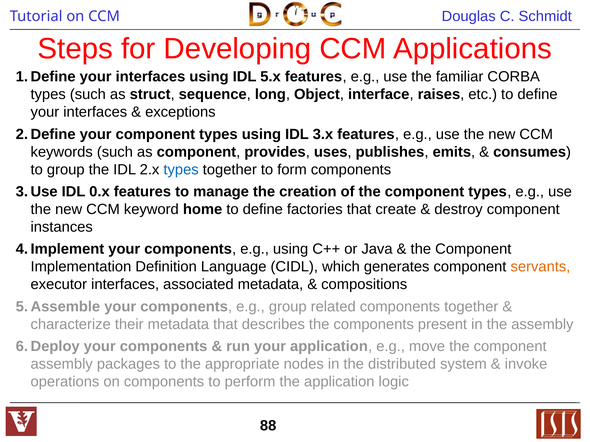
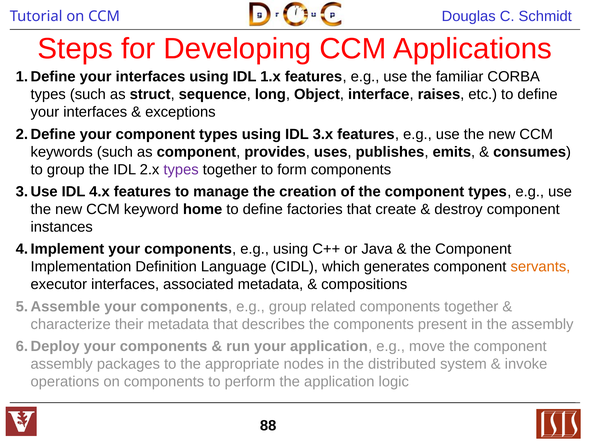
5.x: 5.x -> 1.x
types at (181, 170) colour: blue -> purple
0.x: 0.x -> 4.x
